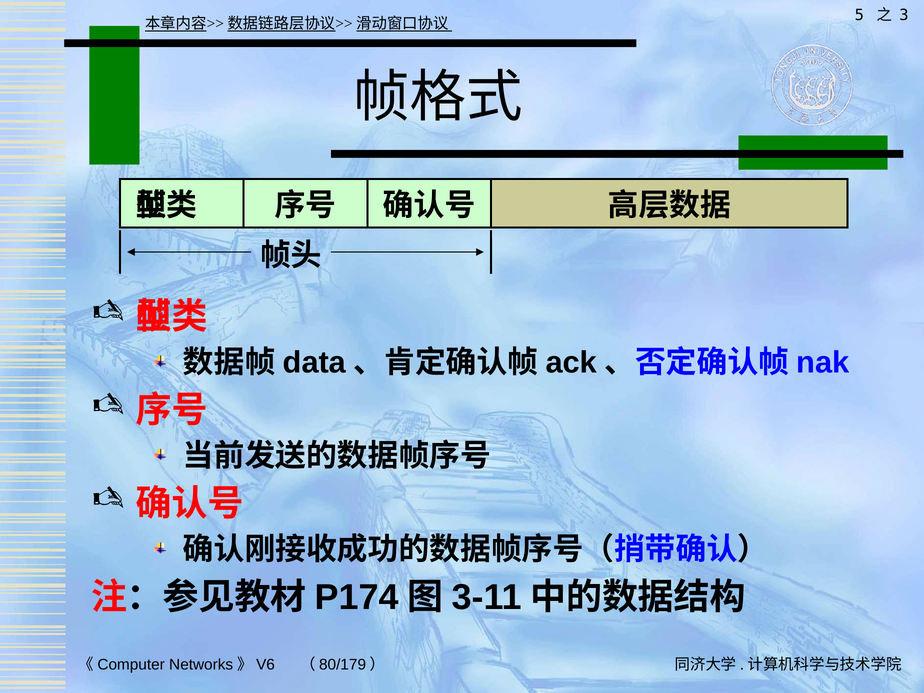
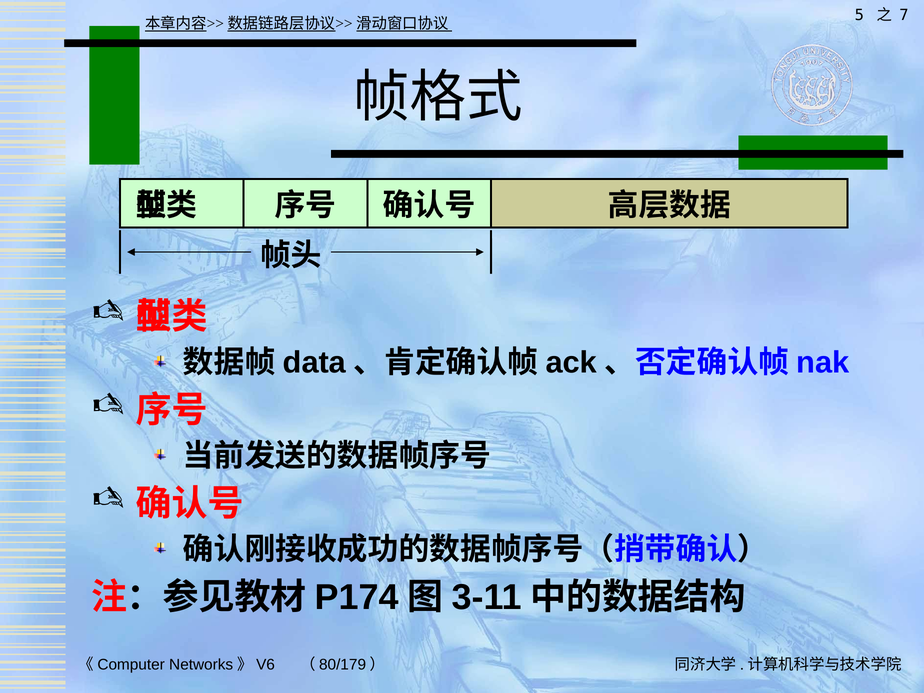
3: 3 -> 7
